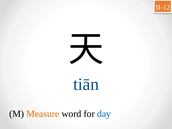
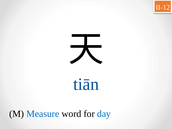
Measure colour: orange -> blue
